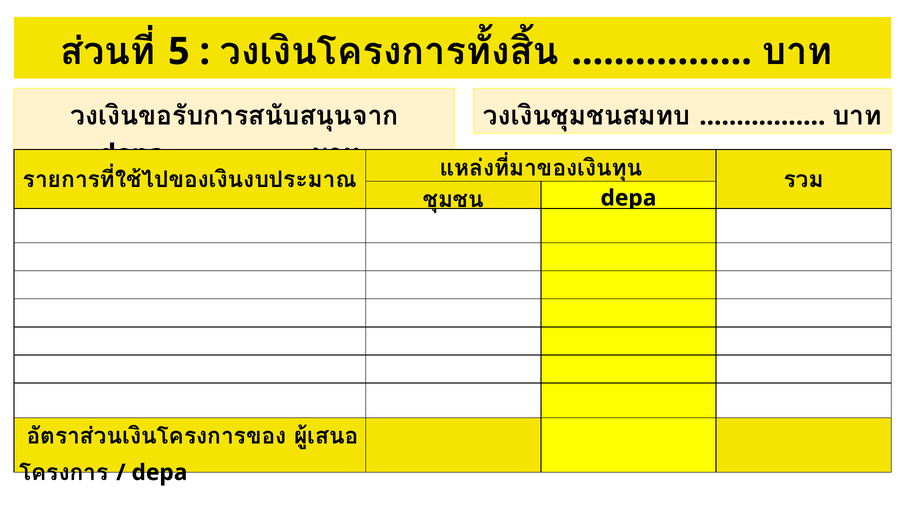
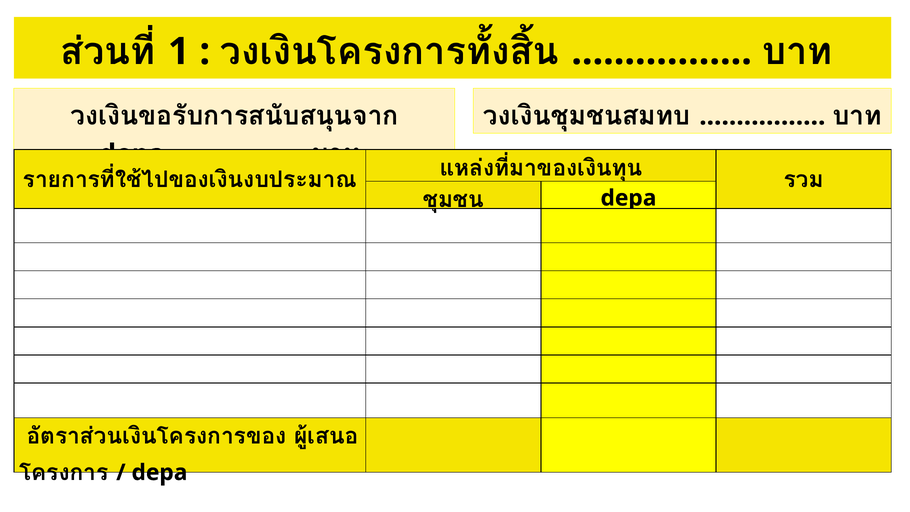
5: 5 -> 1
